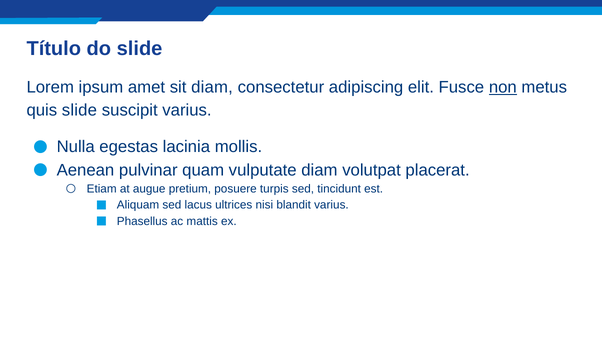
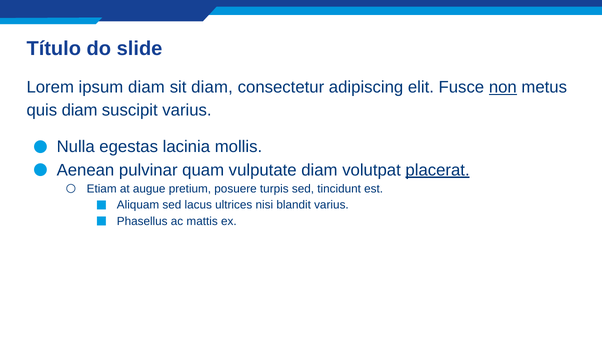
ipsum amet: amet -> diam
quis slide: slide -> diam
placerat underline: none -> present
